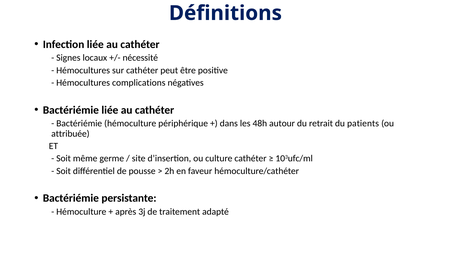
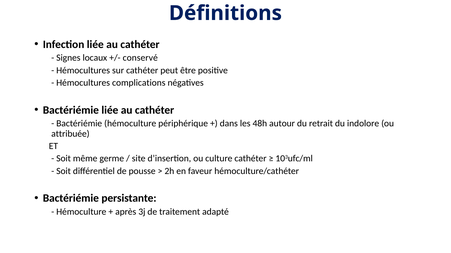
nécessité: nécessité -> conservé
patients: patients -> indolore
